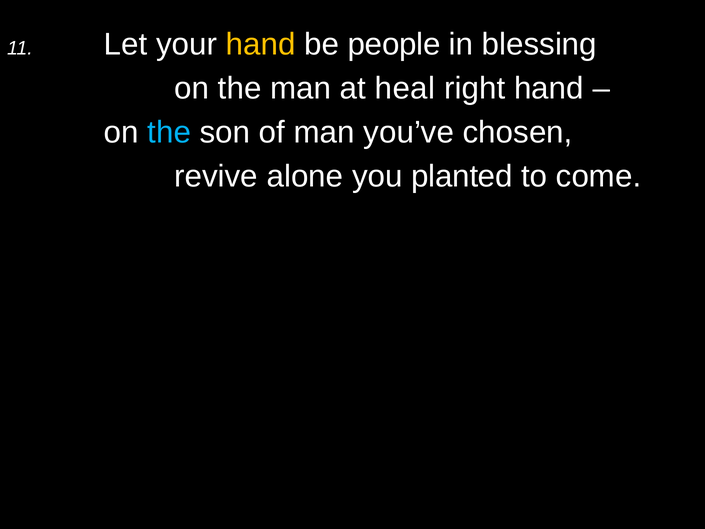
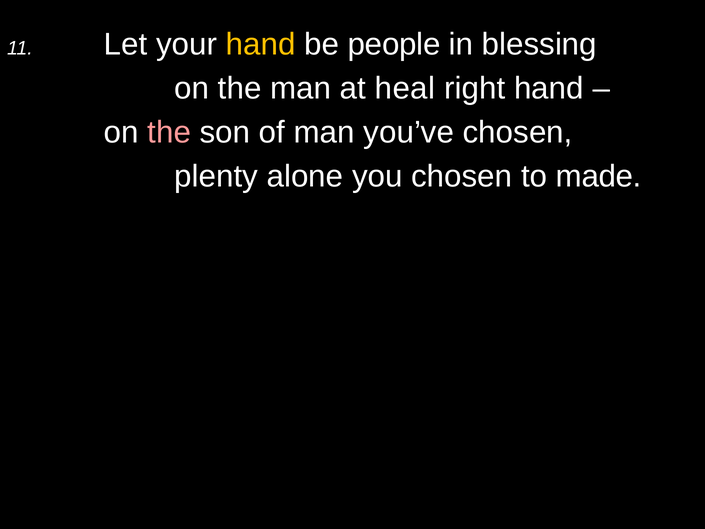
the at (169, 132) colour: light blue -> pink
revive: revive -> plenty
you planted: planted -> chosen
come: come -> made
